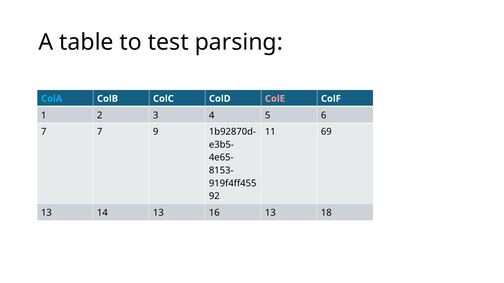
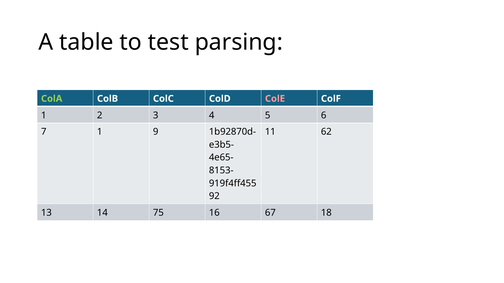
ColA colour: light blue -> light green
7 7: 7 -> 1
69: 69 -> 62
14 13: 13 -> 75
16 13: 13 -> 67
